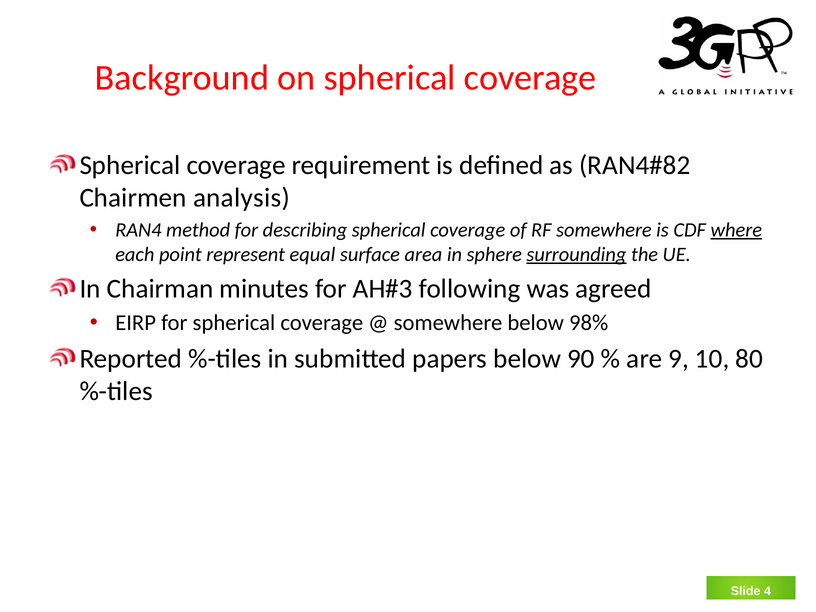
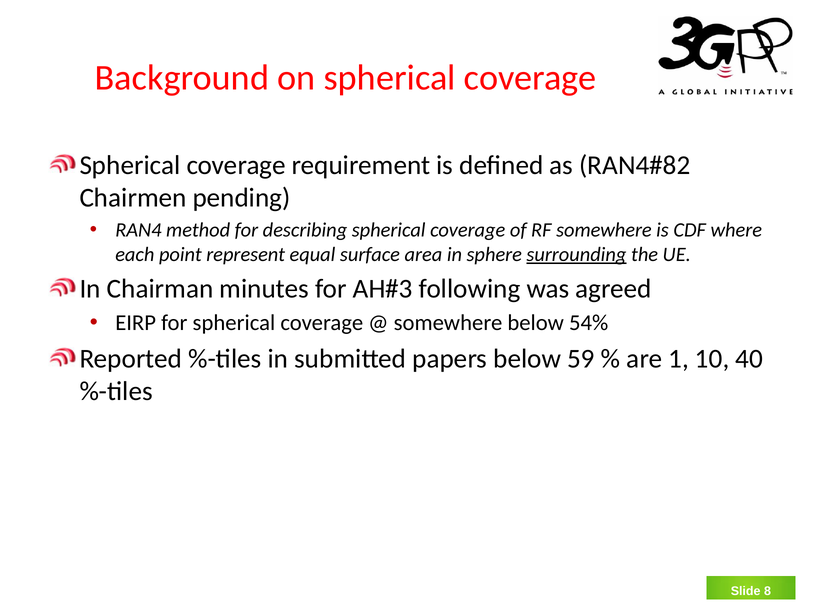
analysis: analysis -> pending
where underline: present -> none
98%: 98% -> 54%
90: 90 -> 59
9: 9 -> 1
80: 80 -> 40
4: 4 -> 8
